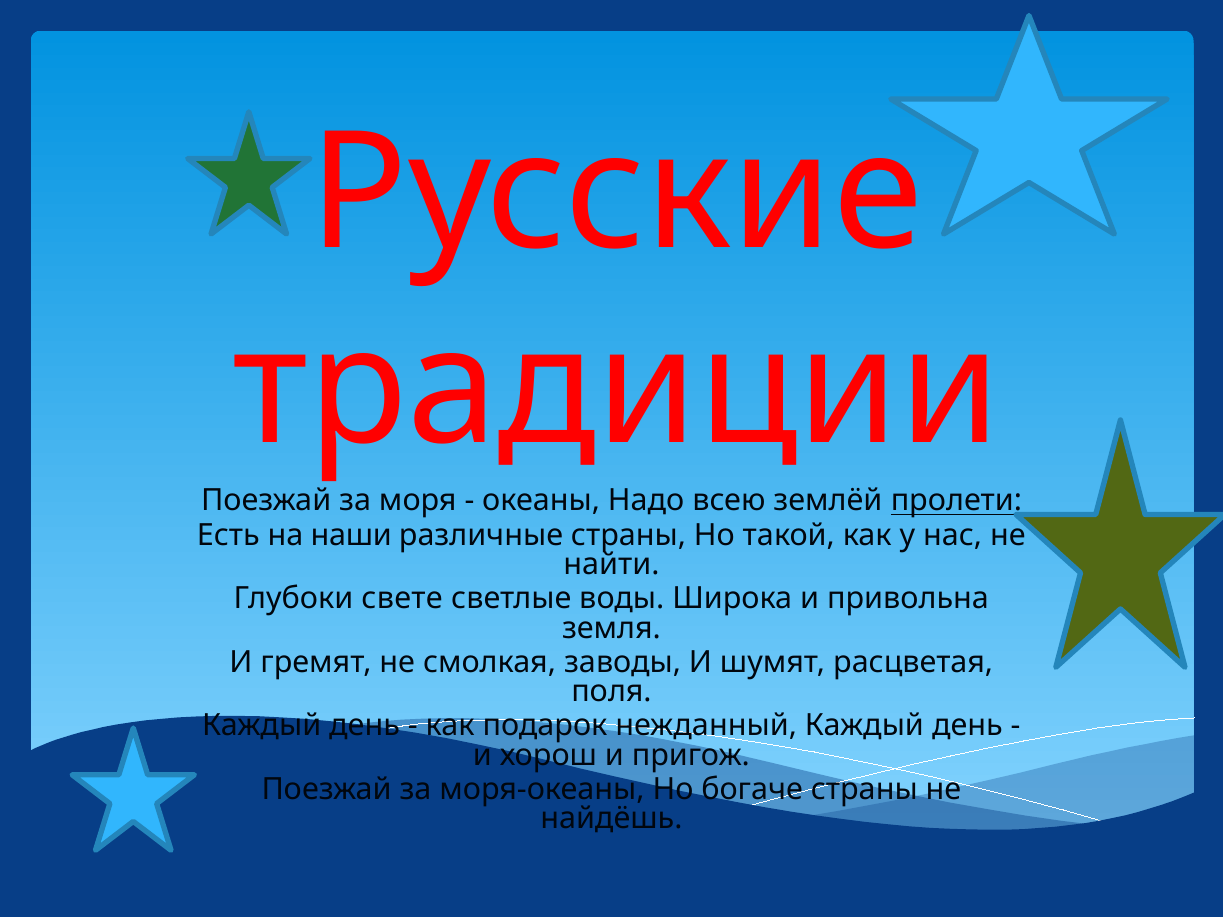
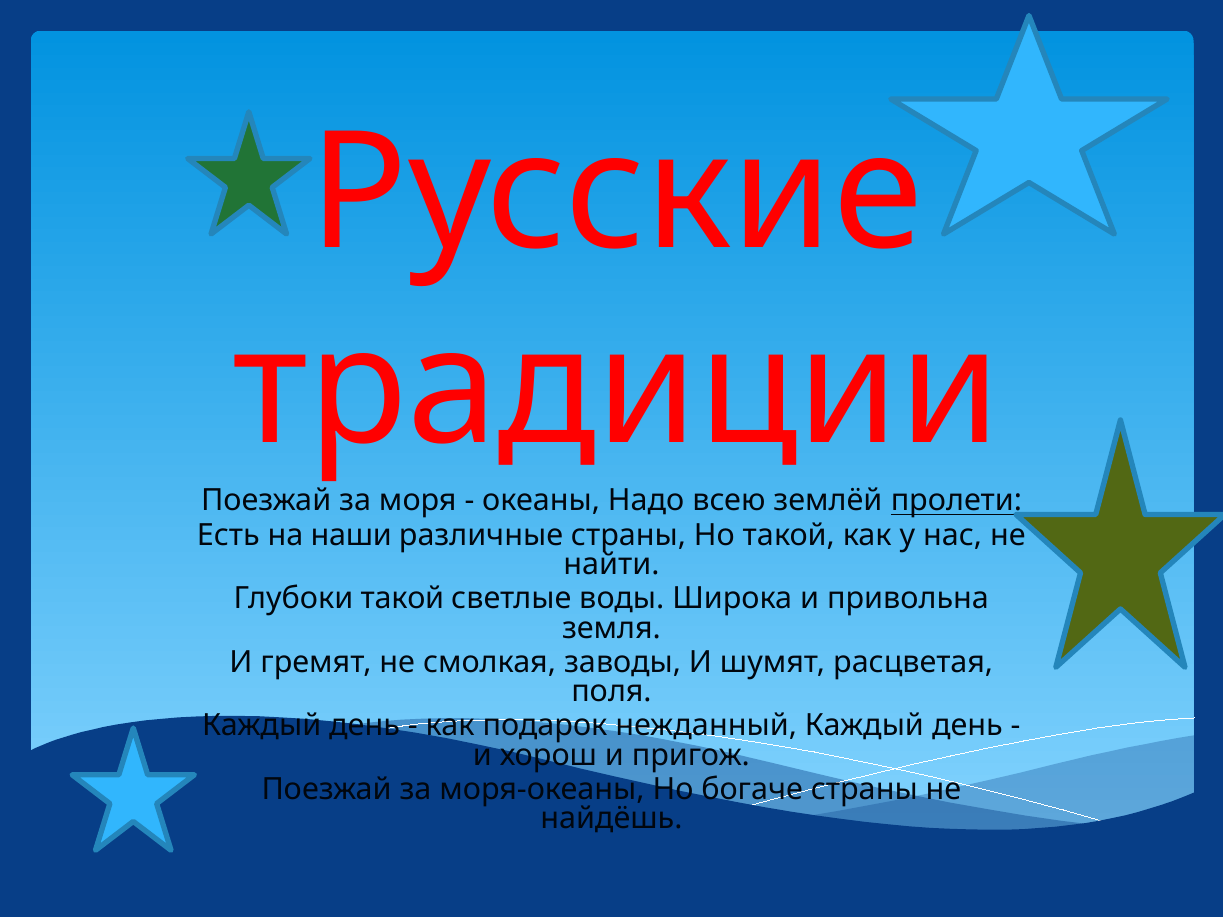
Глубоки свете: свете -> такой
